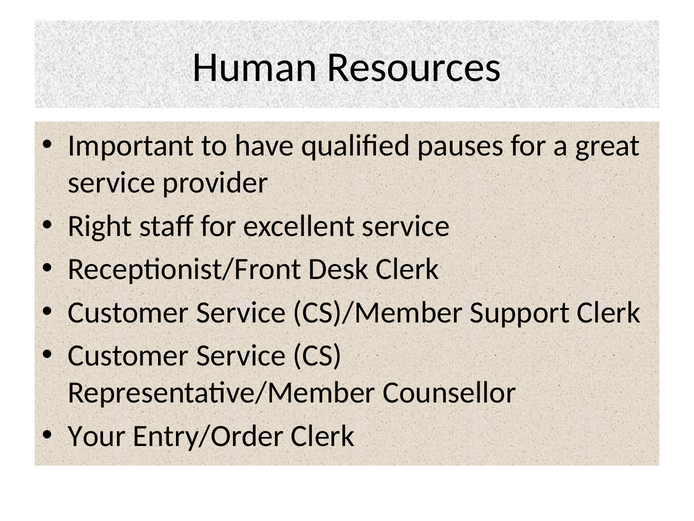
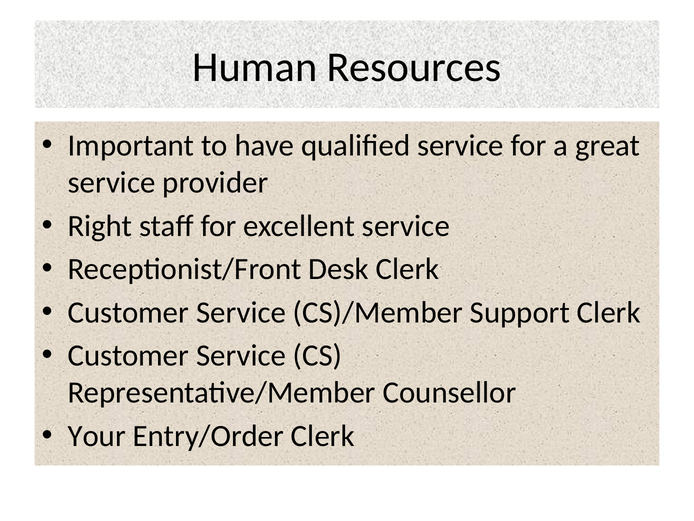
qualified pauses: pauses -> service
